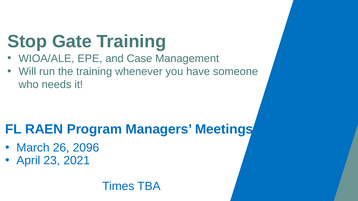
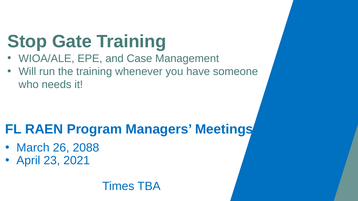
2096: 2096 -> 2088
